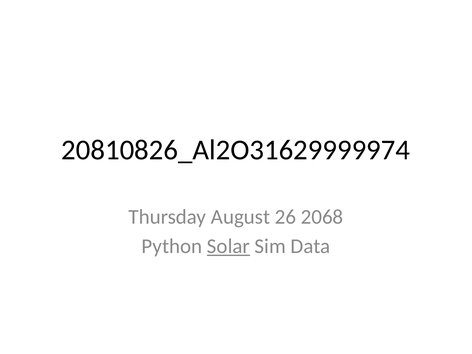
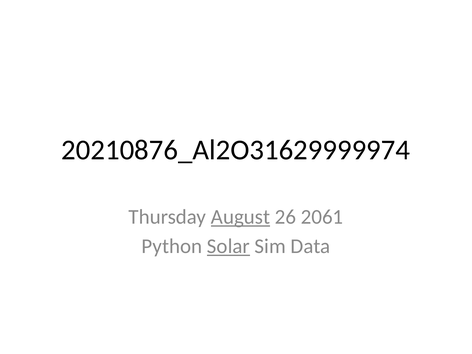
20810826_Al2O31629999974: 20810826_Al2O31629999974 -> 20210876_Al2O31629999974
August underline: none -> present
2068: 2068 -> 2061
